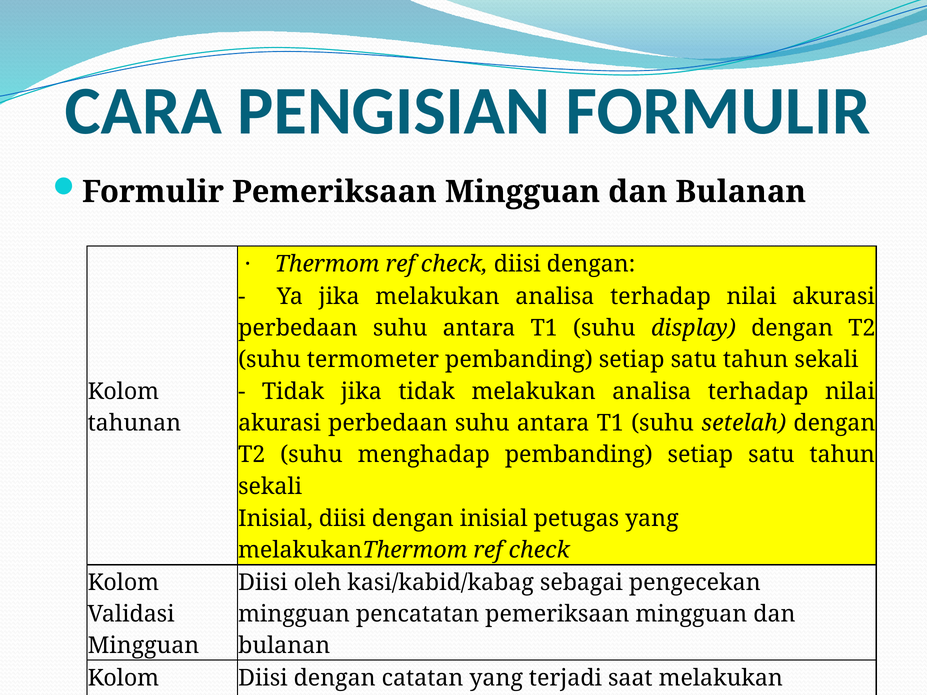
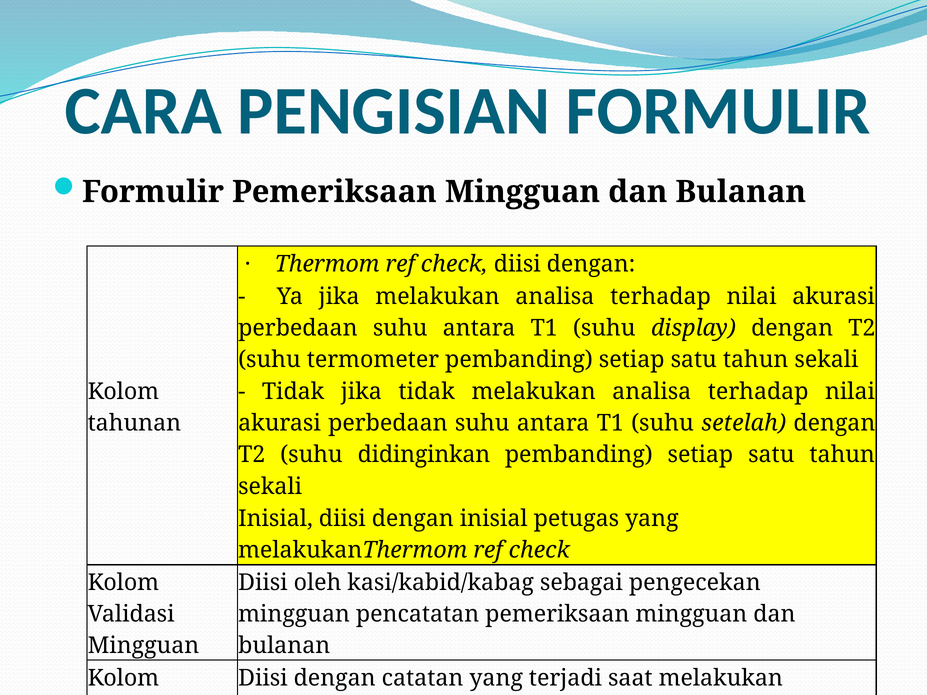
menghadap: menghadap -> didinginkan
